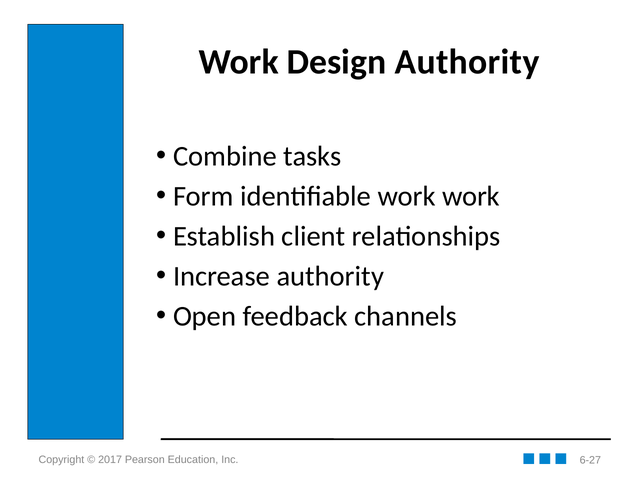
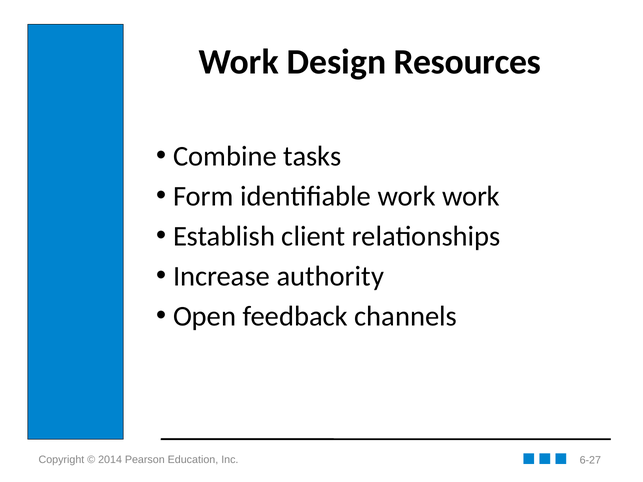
Design Authority: Authority -> Resources
2017: 2017 -> 2014
